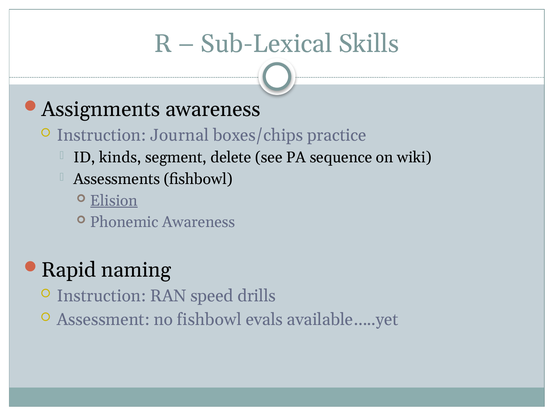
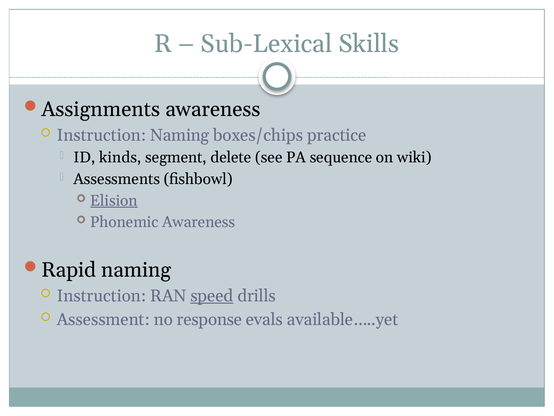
Instruction Journal: Journal -> Naming
speed underline: none -> present
no fishbowl: fishbowl -> response
